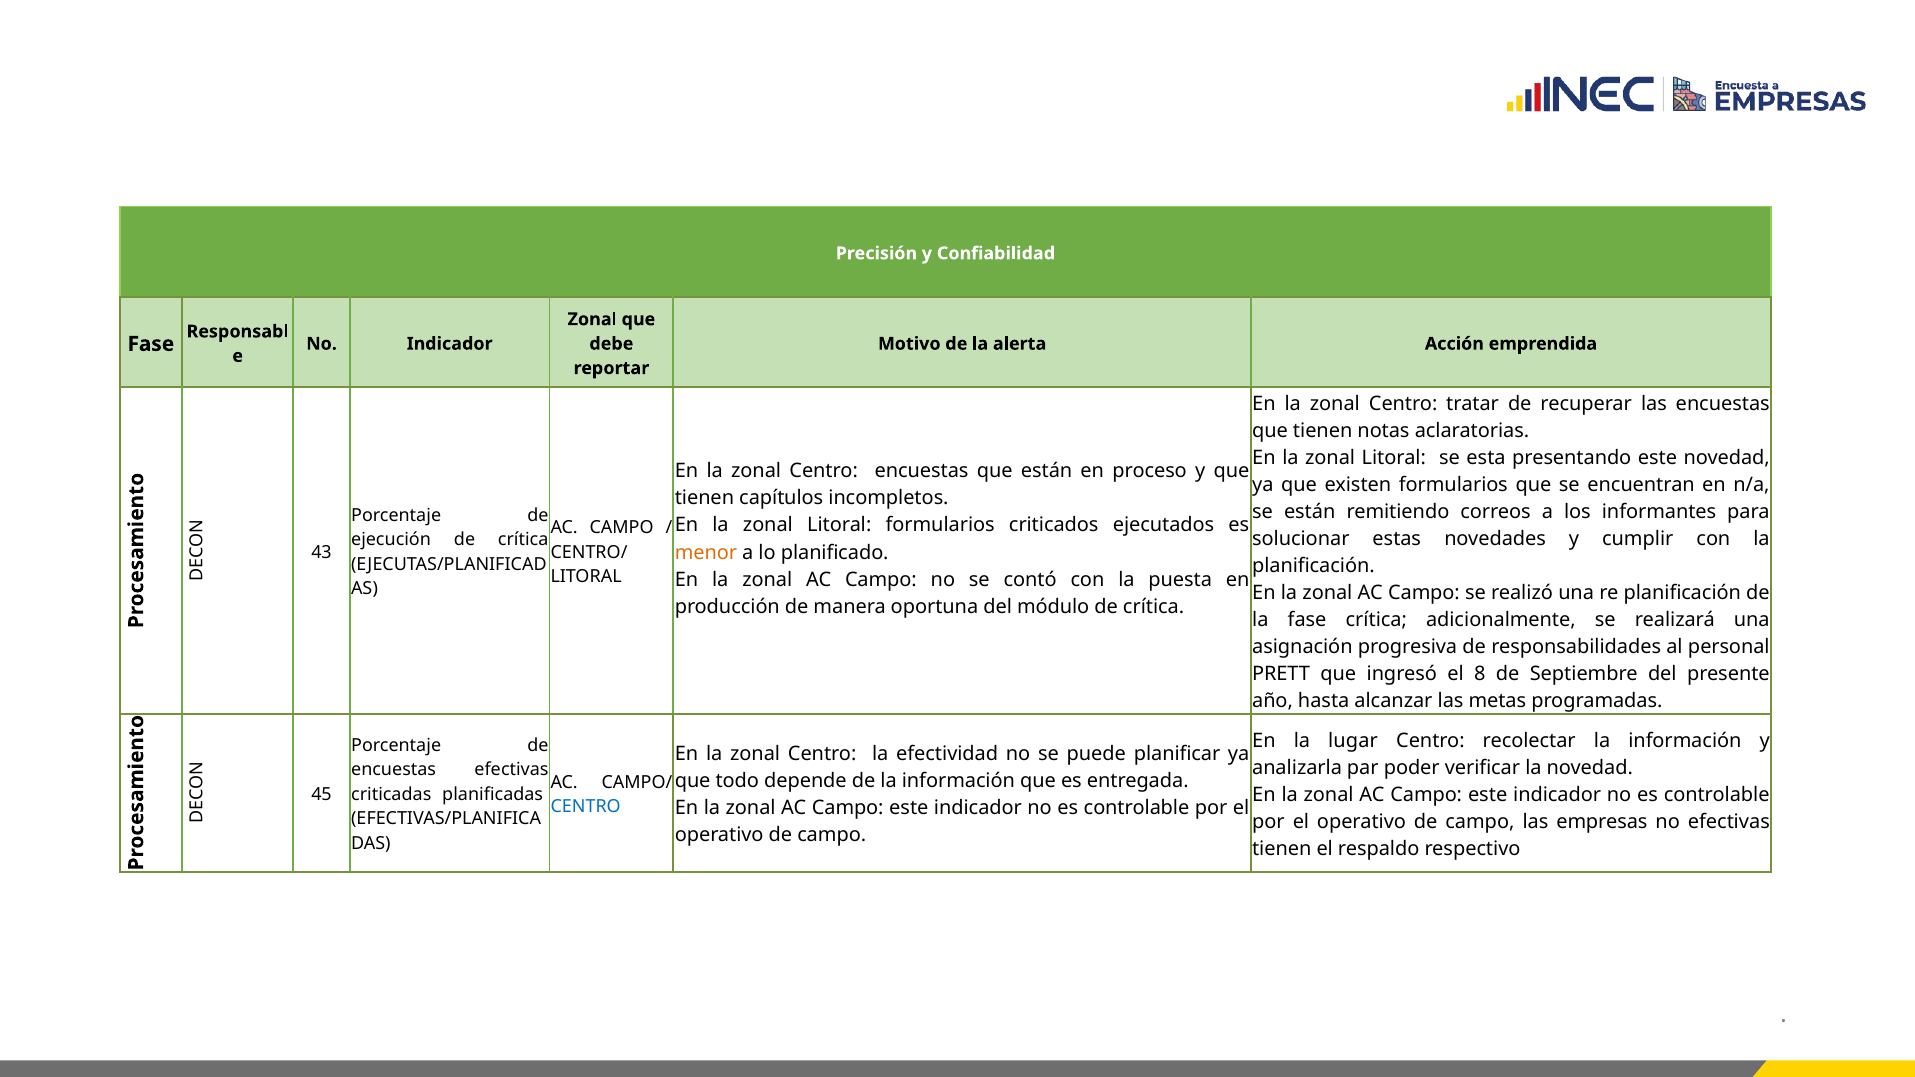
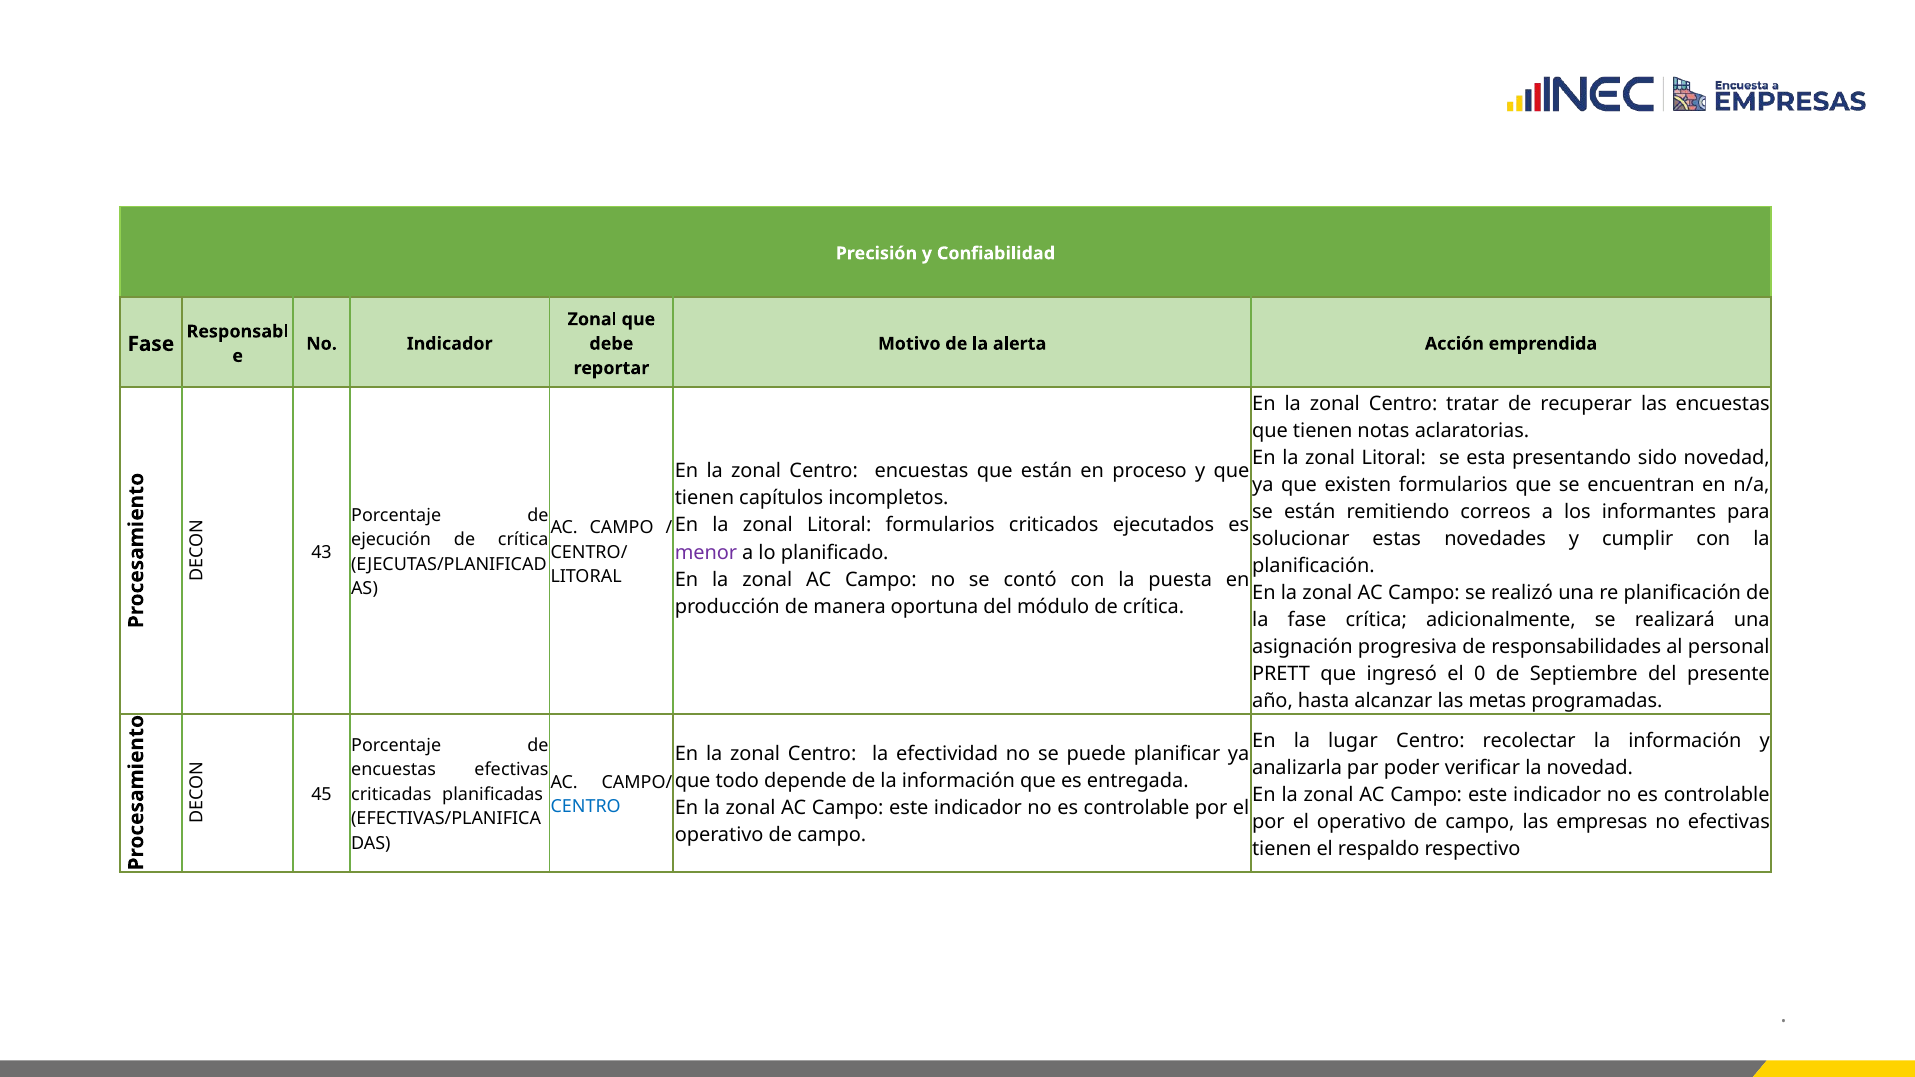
presentando este: este -> sido
menor colour: orange -> purple
8: 8 -> 0
